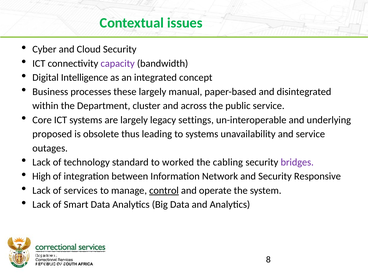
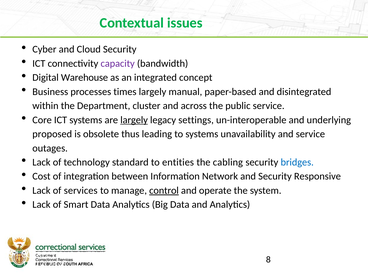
Intelligence: Intelligence -> Warehouse
these: these -> times
largely at (134, 120) underline: none -> present
worked: worked -> entities
bridges colour: purple -> blue
High: High -> Cost
MONITORING: MONITORING -> CORRECTIONS
